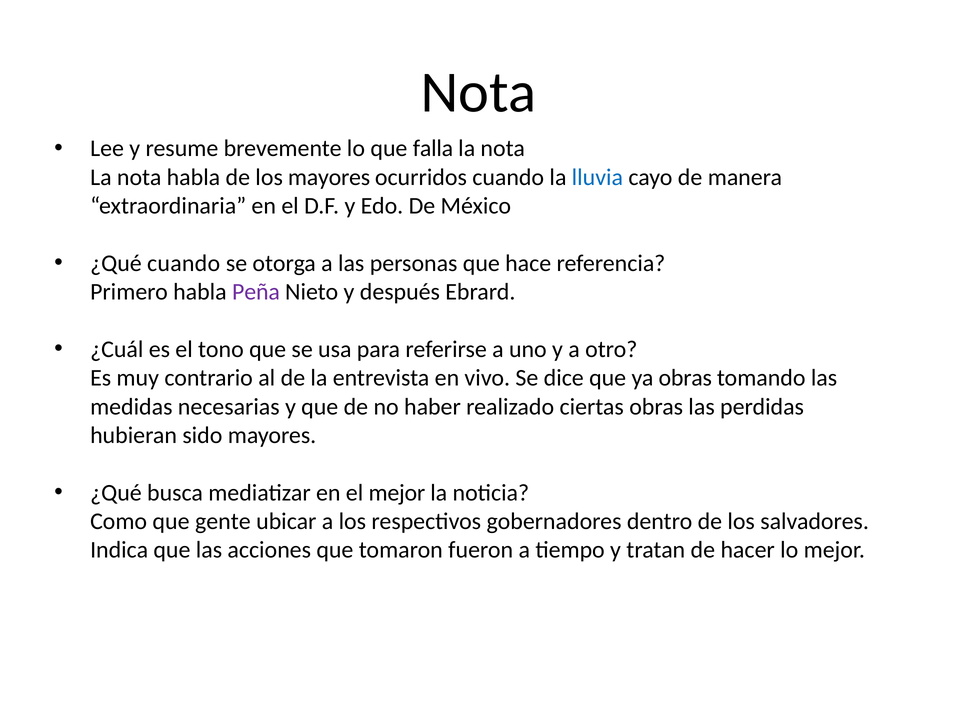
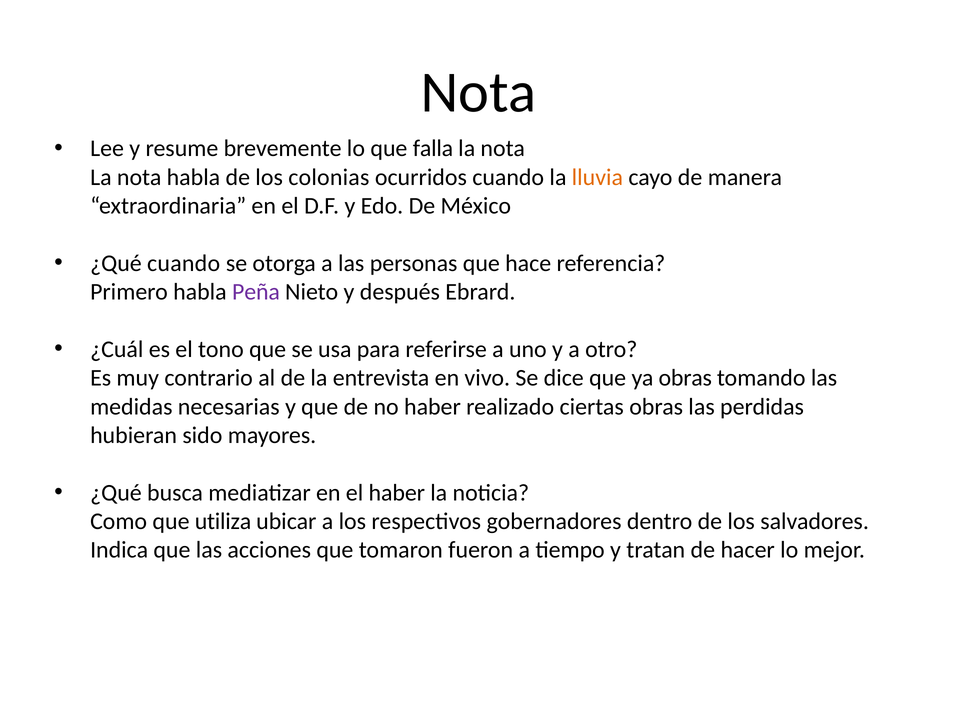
los mayores: mayores -> colonias
lluvia colour: blue -> orange
el mejor: mejor -> haber
gente: gente -> utiliza
